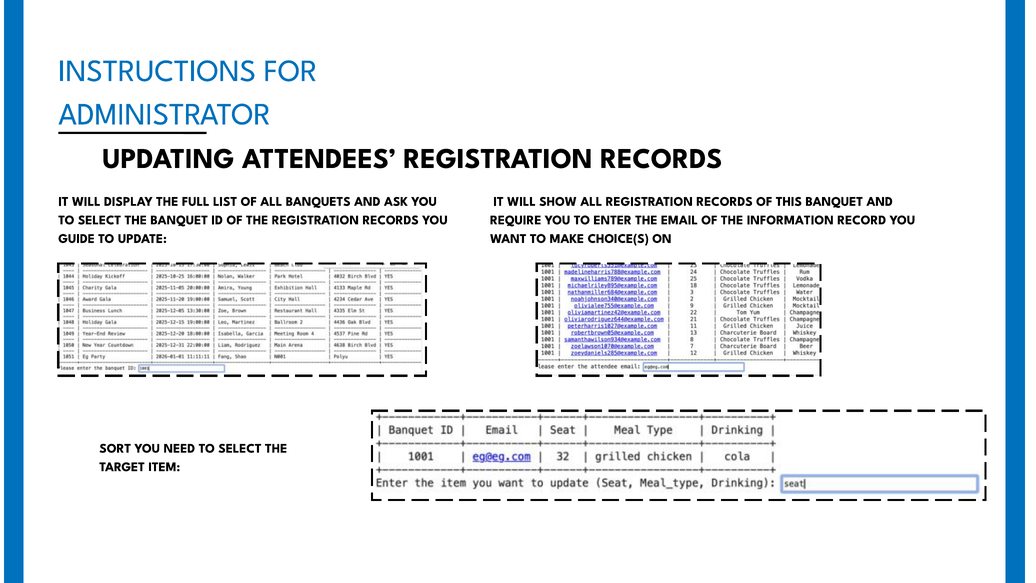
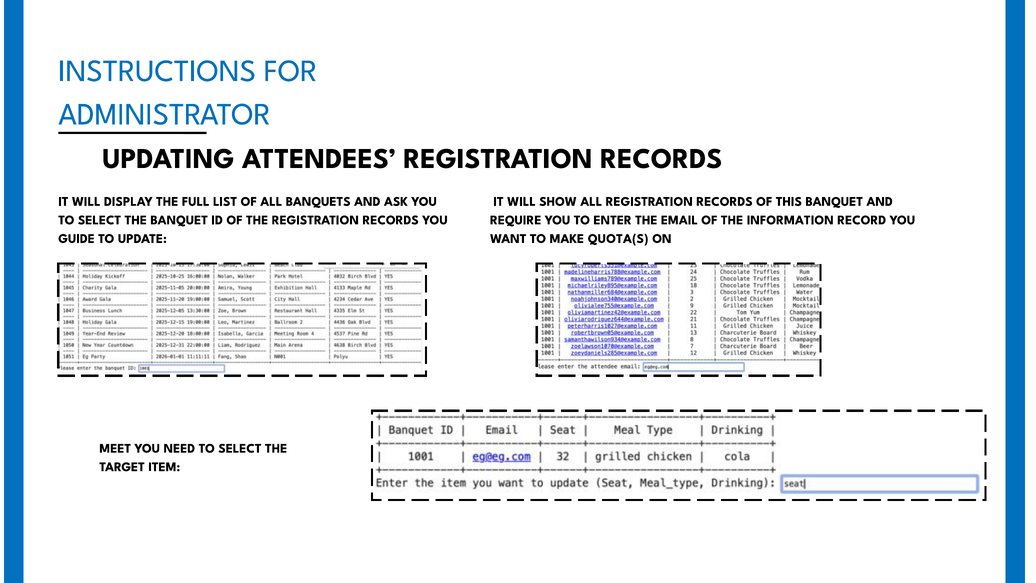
CHOICE(S: CHOICE(S -> QUOTA(S
SORT: SORT -> MEET
